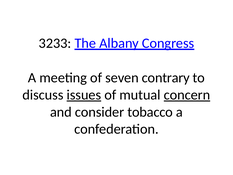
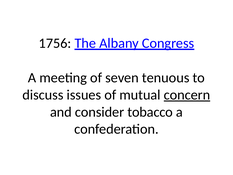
3233: 3233 -> 1756
contrary: contrary -> tenuous
issues underline: present -> none
